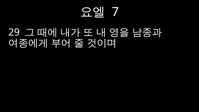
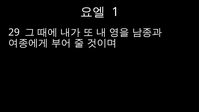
7: 7 -> 1
